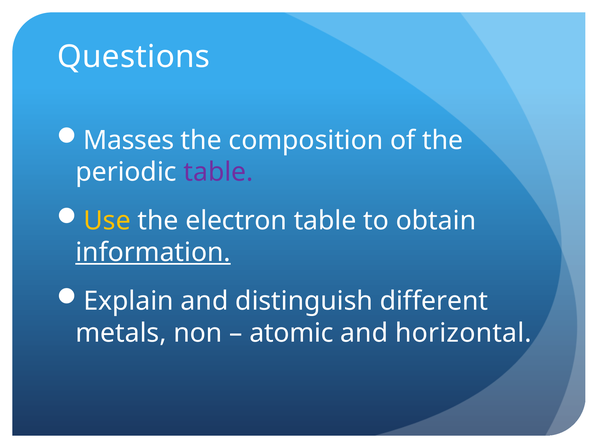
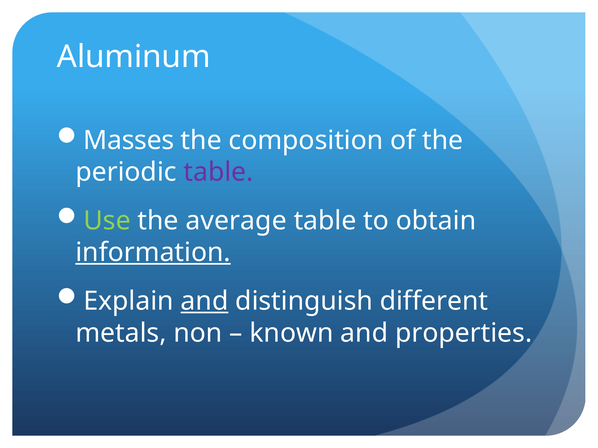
Questions: Questions -> Aluminum
Use colour: yellow -> light green
electron: electron -> average
and at (205, 301) underline: none -> present
atomic: atomic -> known
horizontal: horizontal -> properties
